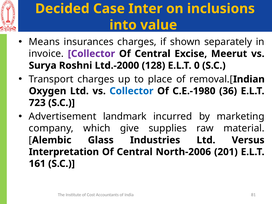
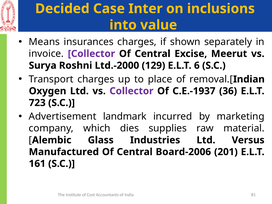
128: 128 -> 129
0: 0 -> 6
Collector at (131, 91) colour: blue -> purple
C.E.-1980: C.E.-1980 -> C.E.-1937
give: give -> dies
Interpretation: Interpretation -> Manufactured
North-2006: North-2006 -> Board-2006
